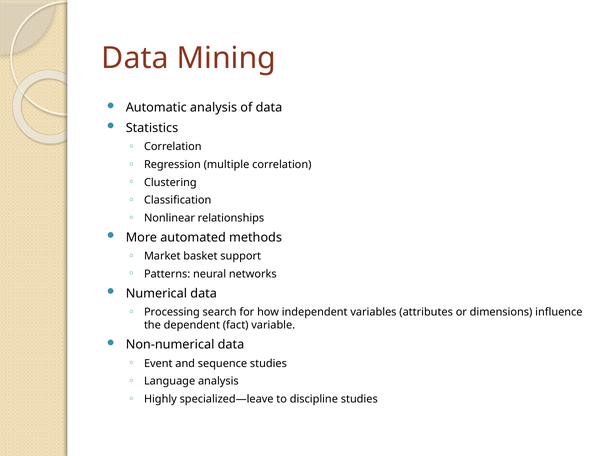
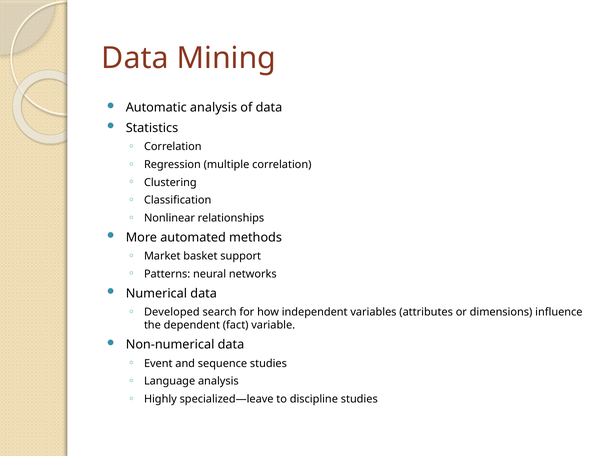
Processing: Processing -> Developed
